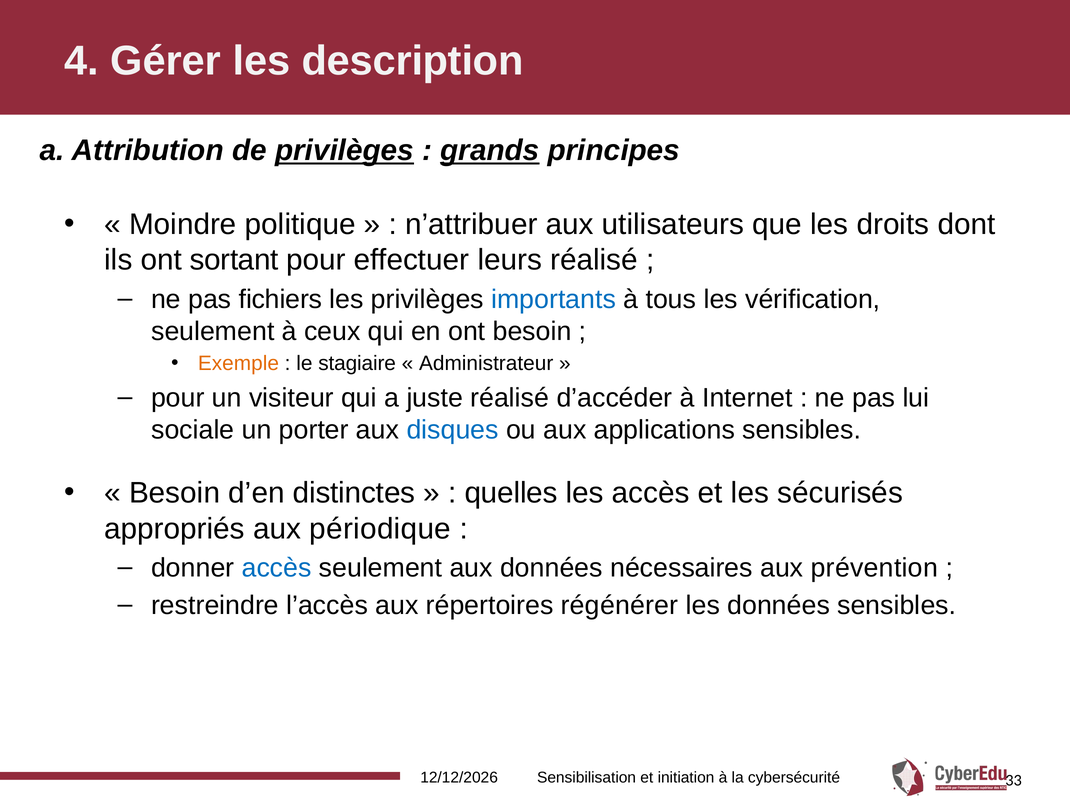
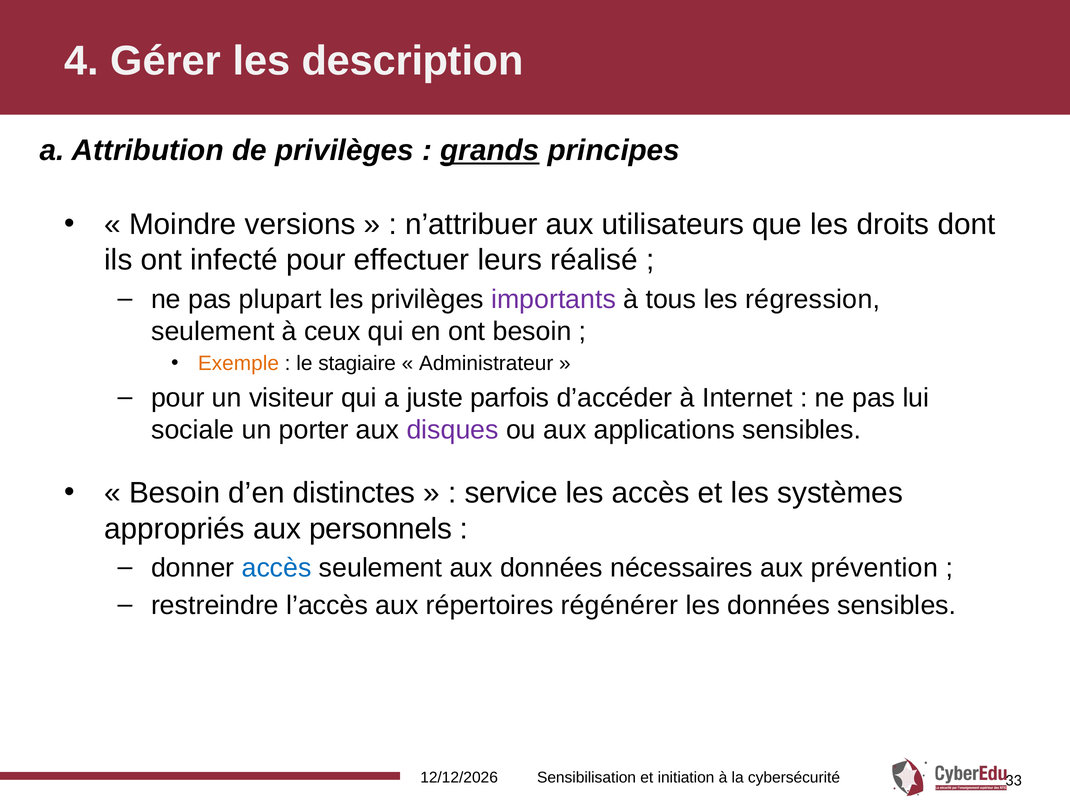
privilèges at (344, 151) underline: present -> none
politique: politique -> versions
sortant: sortant -> infecté
fichiers: fichiers -> plupart
importants colour: blue -> purple
vérification: vérification -> régression
juste réalisé: réalisé -> parfois
disques colour: blue -> purple
quelles: quelles -> service
sécurisés: sécurisés -> systèmes
périodique: périodique -> personnels
